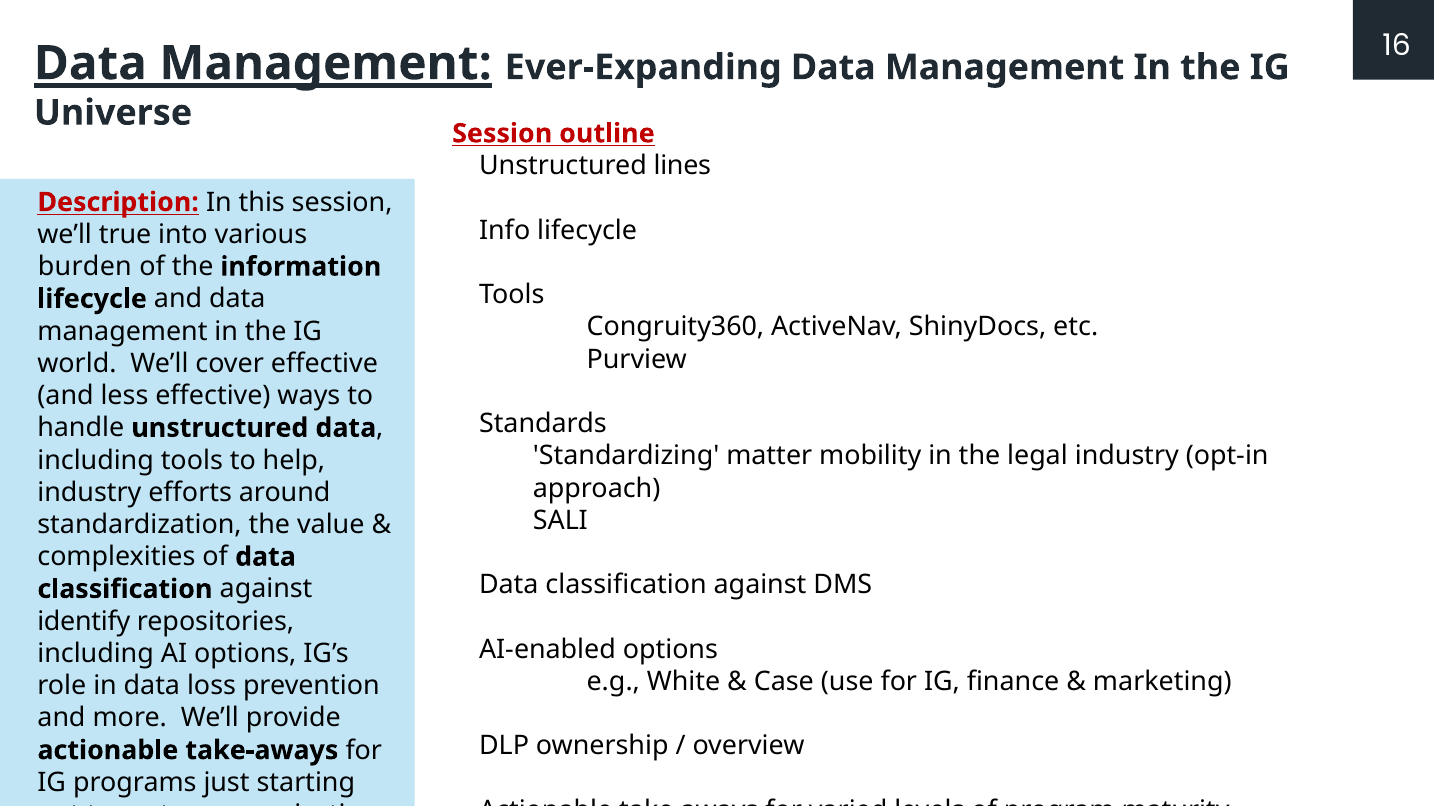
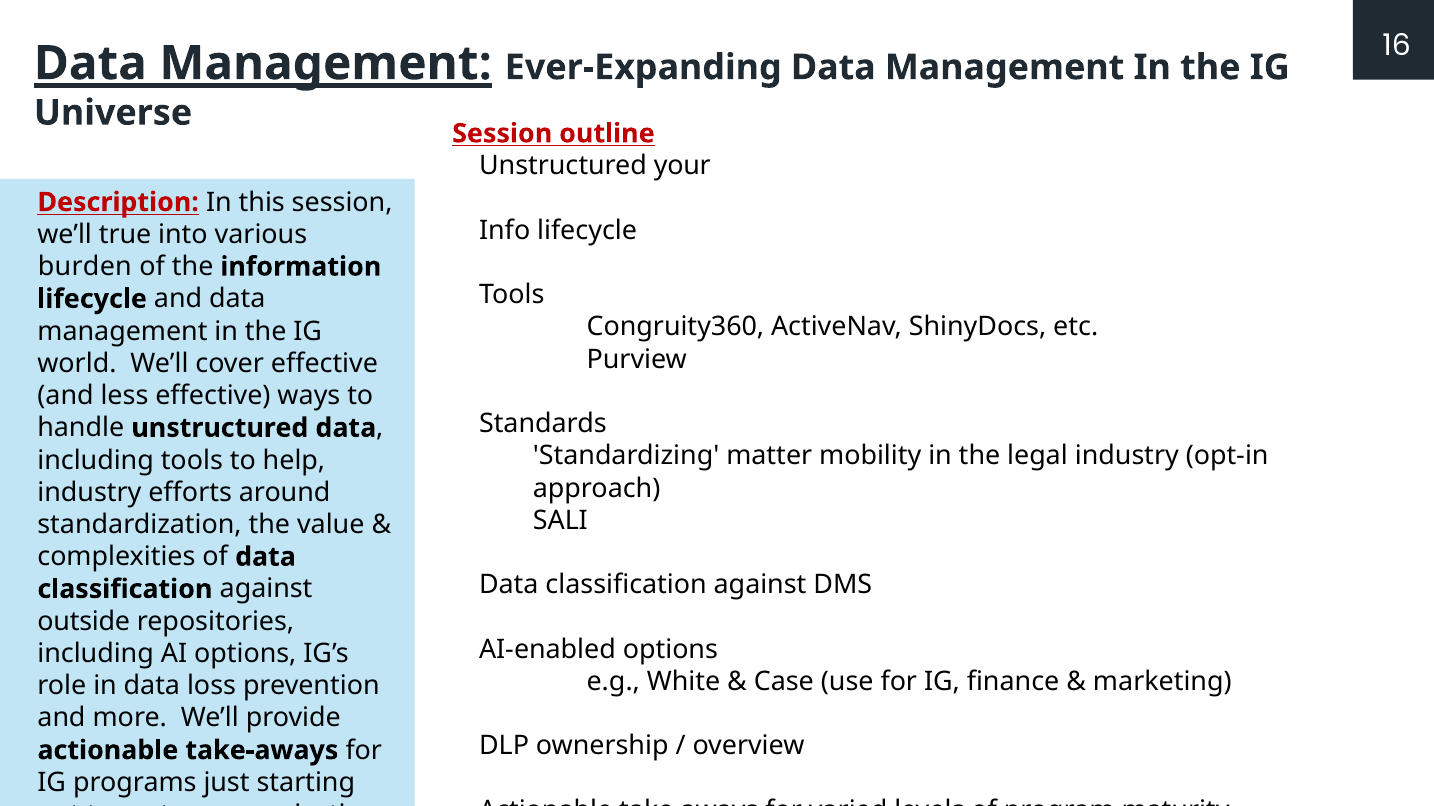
lines: lines -> your
identify: identify -> outside
